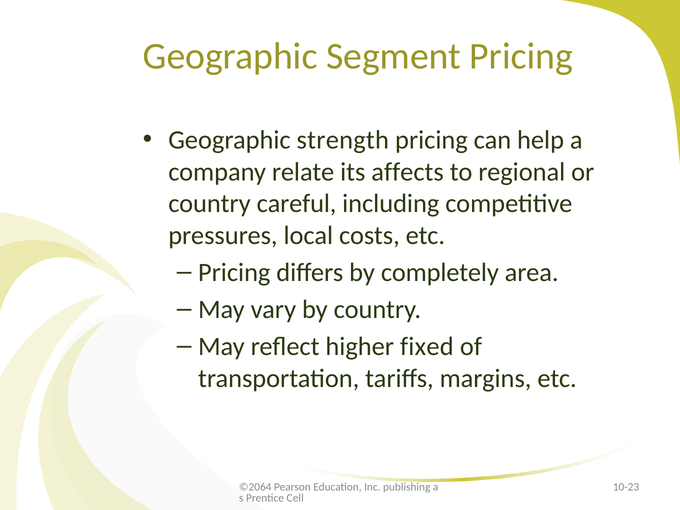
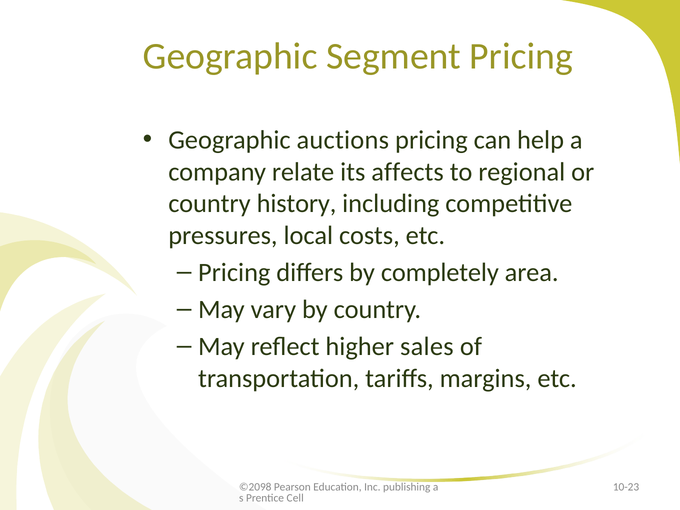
strength: strength -> auctions
careful: careful -> history
fixed: fixed -> sales
©2064: ©2064 -> ©2098
